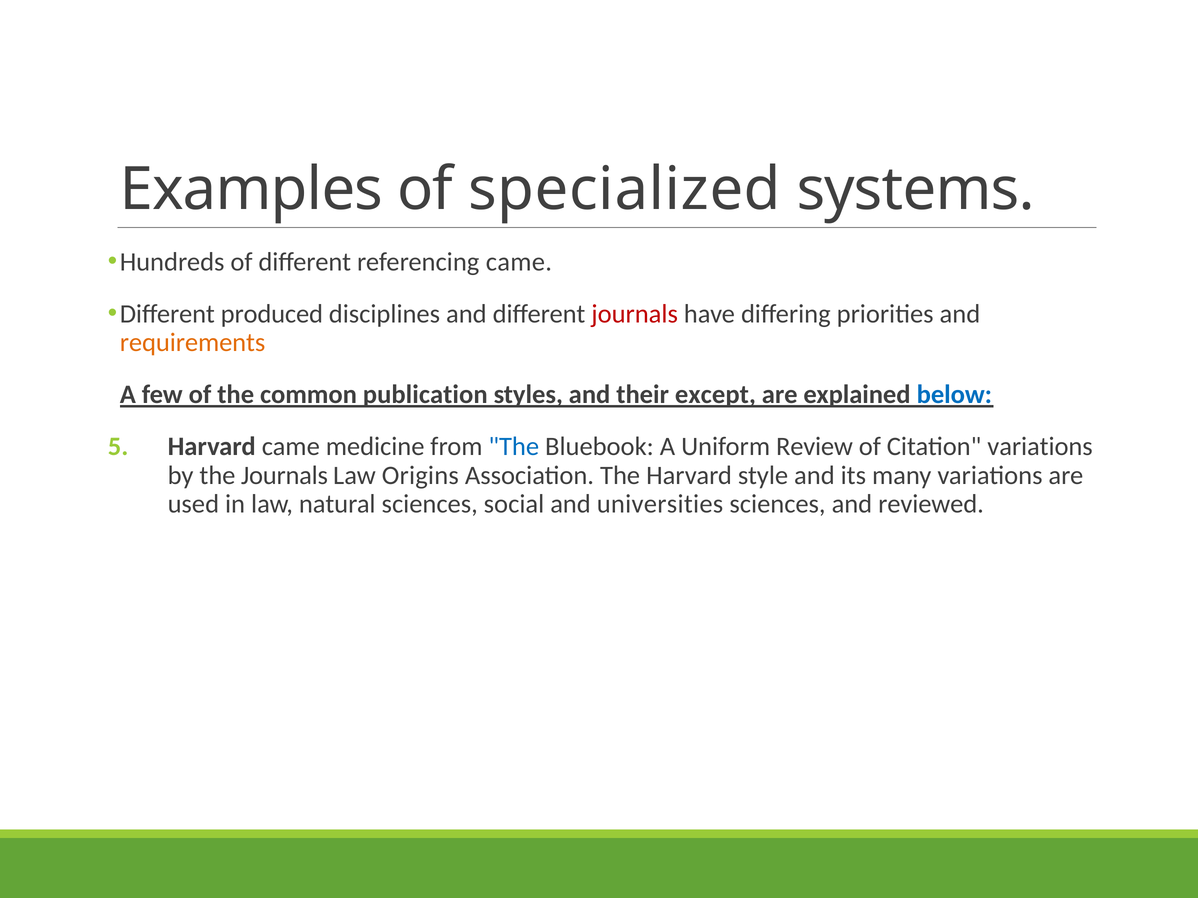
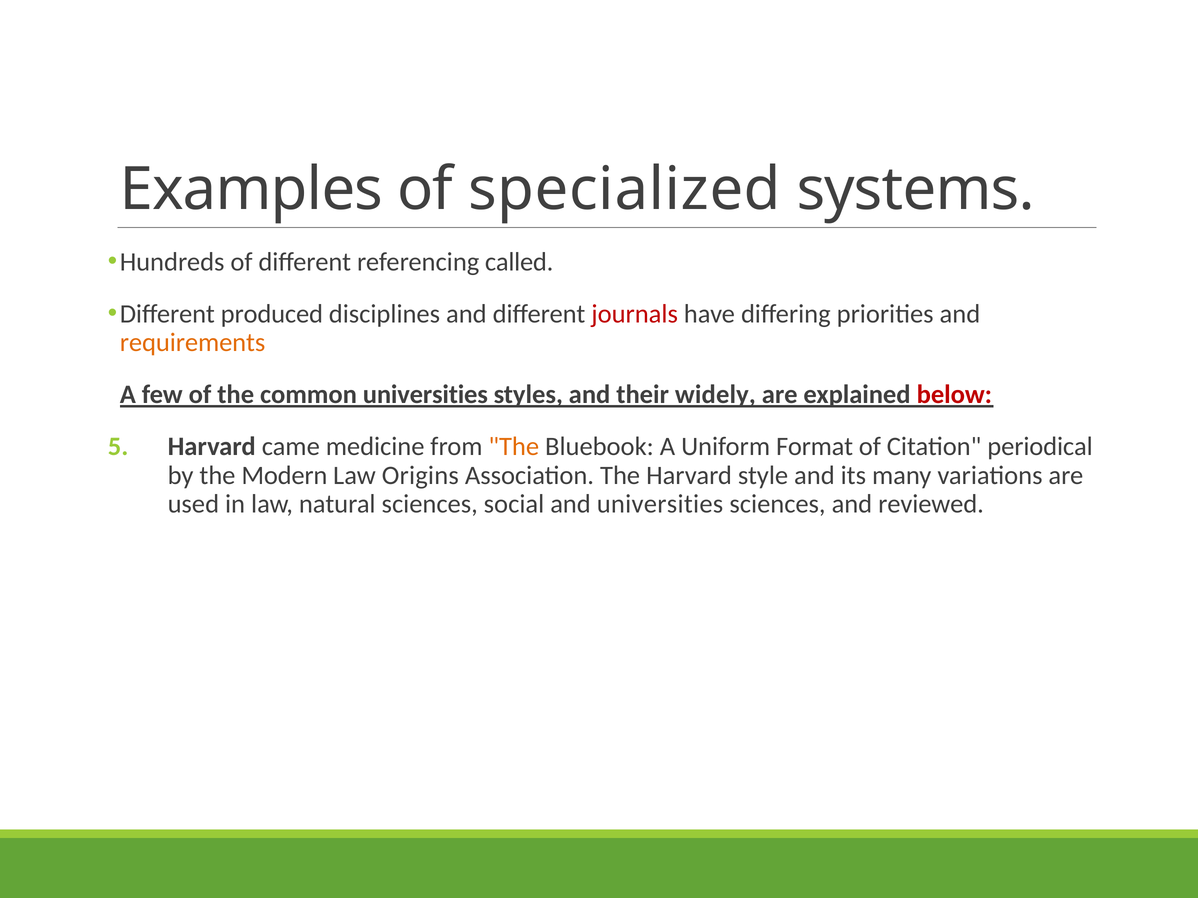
referencing came: came -> called
common publication: publication -> universities
except: except -> widely
below colour: blue -> red
The at (514, 447) colour: blue -> orange
Review: Review -> Format
Citation variations: variations -> periodical
the Journals: Journals -> Modern
